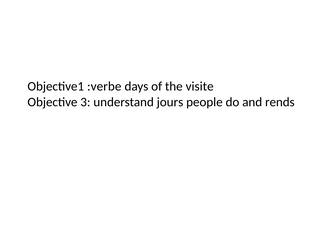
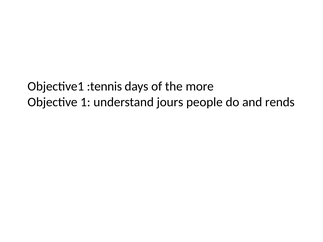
:verbe: :verbe -> :tennis
visite: visite -> more
3: 3 -> 1
